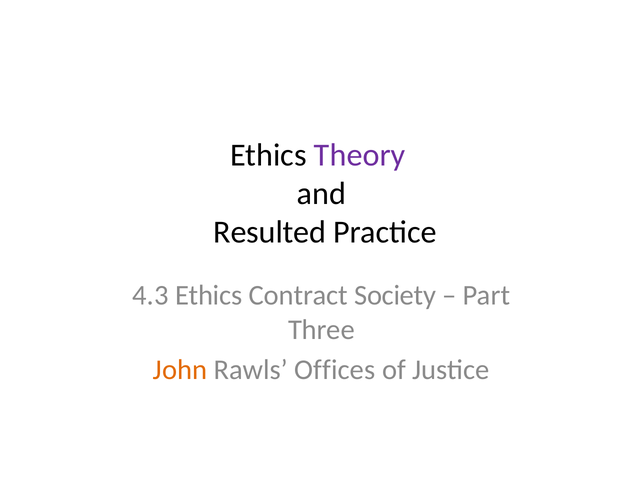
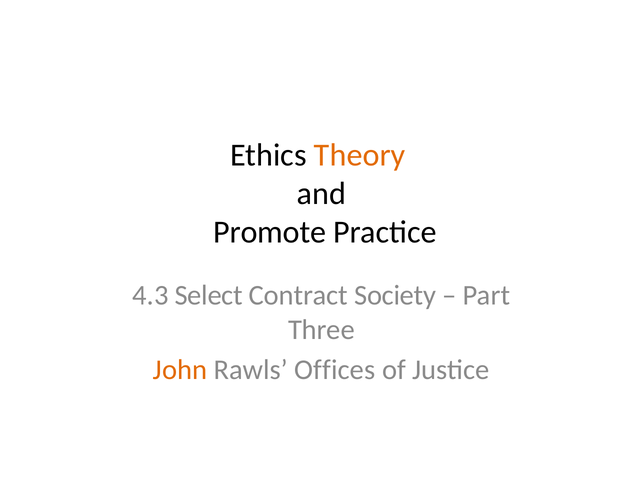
Theory colour: purple -> orange
Resulted: Resulted -> Promote
4.3 Ethics: Ethics -> Select
